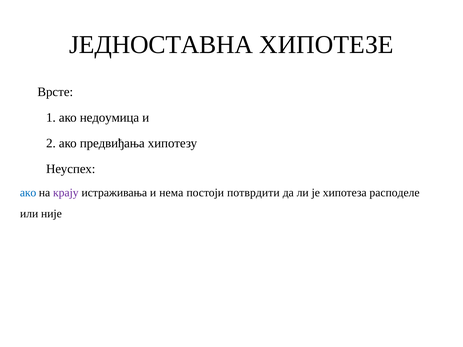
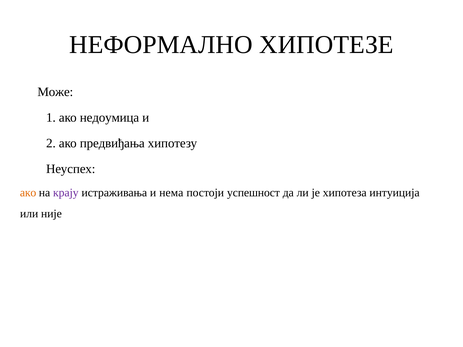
ЈЕДНОСТАВНА: ЈЕДНОСТАВНА -> НЕФОРМАЛНО
Врсте: Врсте -> Може
ако at (28, 193) colour: blue -> orange
потврдити: потврдити -> успешност
расподеле: расподеле -> интуиција
